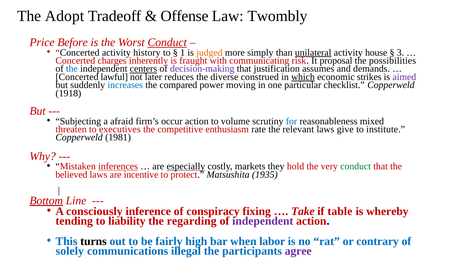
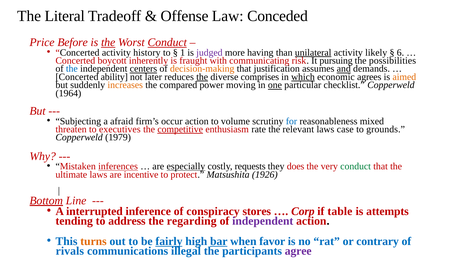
Adopt: Adopt -> Literal
Twombly: Twombly -> Conceded
the at (108, 42) underline: none -> present
judged colour: orange -> purple
simply: simply -> having
house: house -> likely
3: 3 -> 6
charges: charges -> boycott
proposal: proposal -> pursuing
decision-making colour: purple -> orange
and underline: none -> present
lawful: lawful -> ability
the at (202, 77) underline: none -> present
construed: construed -> comprises
strikes: strikes -> agrees
aimed colour: purple -> orange
increases colour: blue -> orange
one underline: none -> present
1918: 1918 -> 1964
competitive underline: none -> present
give: give -> case
institute: institute -> grounds
1981: 1981 -> 1979
markets: markets -> requests
hold: hold -> does
believed: believed -> ultimate
1935: 1935 -> 1926
consciously: consciously -> interrupted
fixing: fixing -> stores
Take: Take -> Corp
whereby: whereby -> attempts
liability: liability -> address
turns colour: black -> orange
fairly underline: none -> present
bar underline: none -> present
labor: labor -> favor
solely: solely -> rivals
